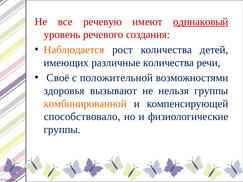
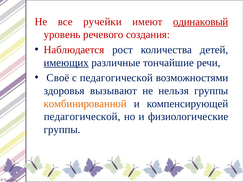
речевую: речевую -> ручейки
Наблюдается colour: orange -> red
имеющих underline: none -> present
различные количества: количества -> тончайшие
с положительной: положительной -> педагогической
способствовало at (82, 117): способствовало -> педагогической
